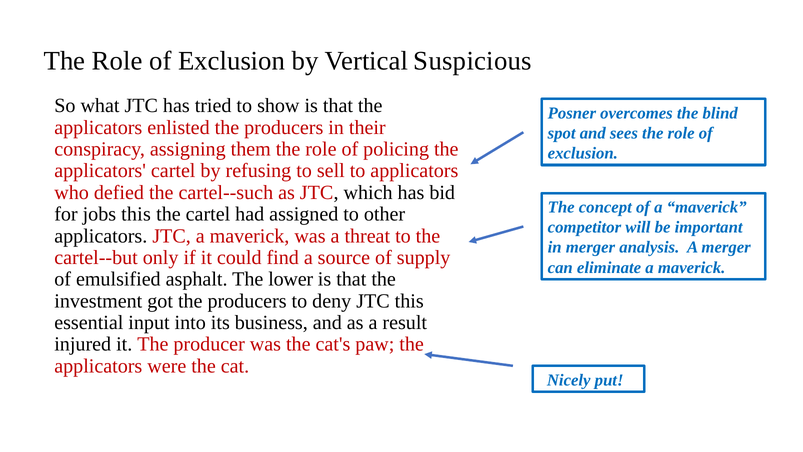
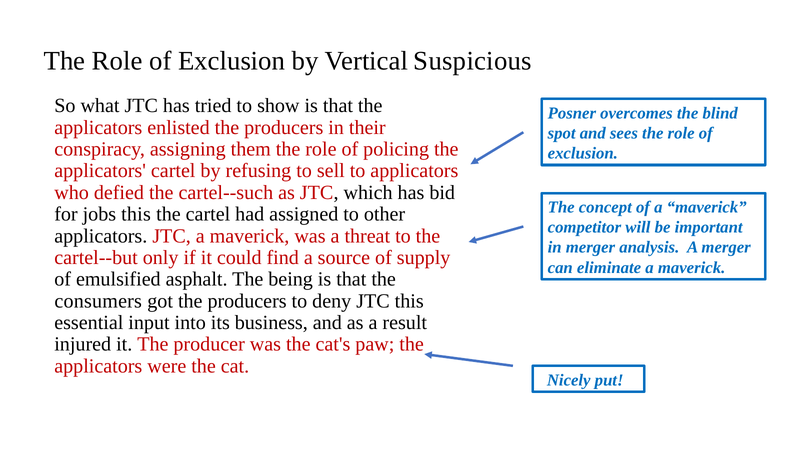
lower: lower -> being
investment: investment -> consumers
